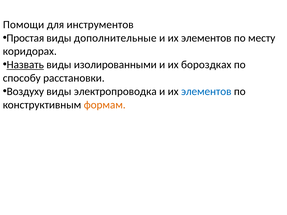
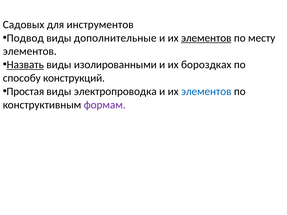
Помощи: Помощи -> Садовых
Простая: Простая -> Подвод
элементов at (206, 38) underline: none -> present
коридорах at (30, 51): коридорах -> элементов
расстановки: расстановки -> конструкций
Воздуху: Воздуху -> Простая
формам colour: orange -> purple
